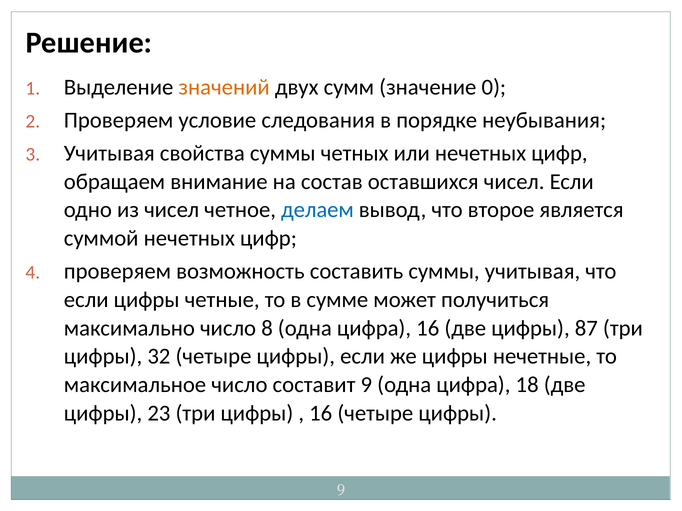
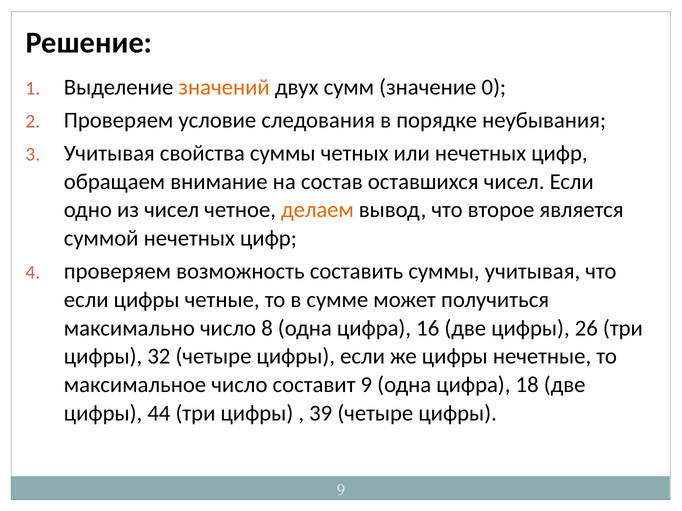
делаем colour: blue -> orange
87: 87 -> 26
23: 23 -> 44
16 at (321, 414): 16 -> 39
